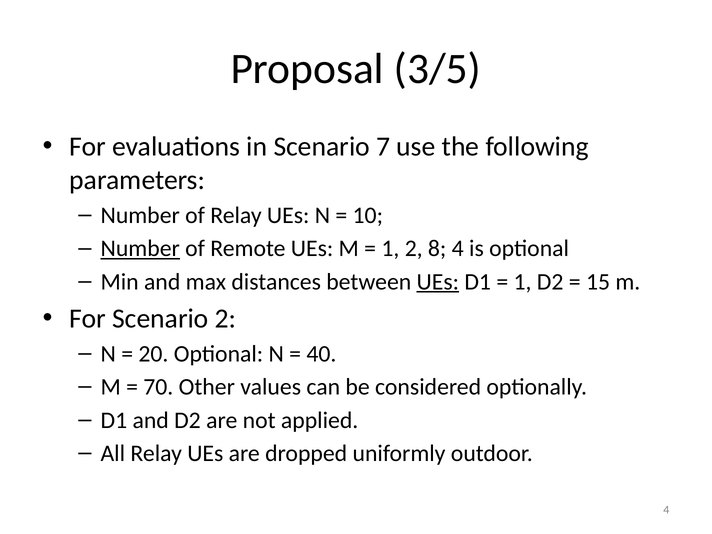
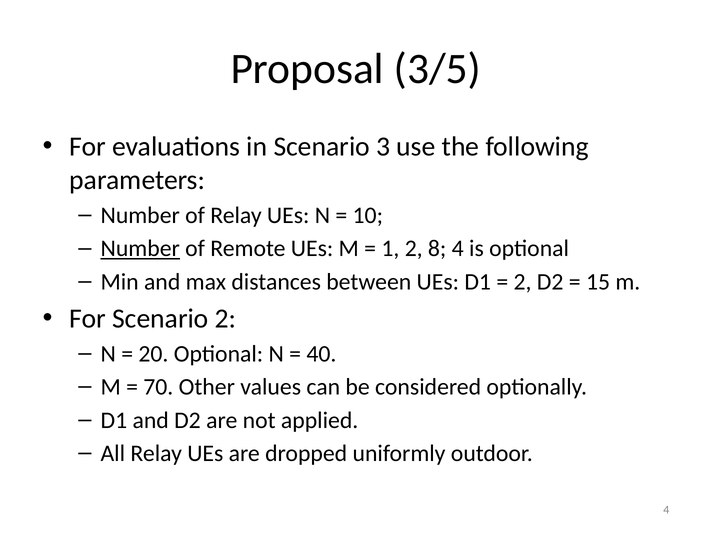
7: 7 -> 3
UEs at (438, 282) underline: present -> none
1 at (523, 282): 1 -> 2
